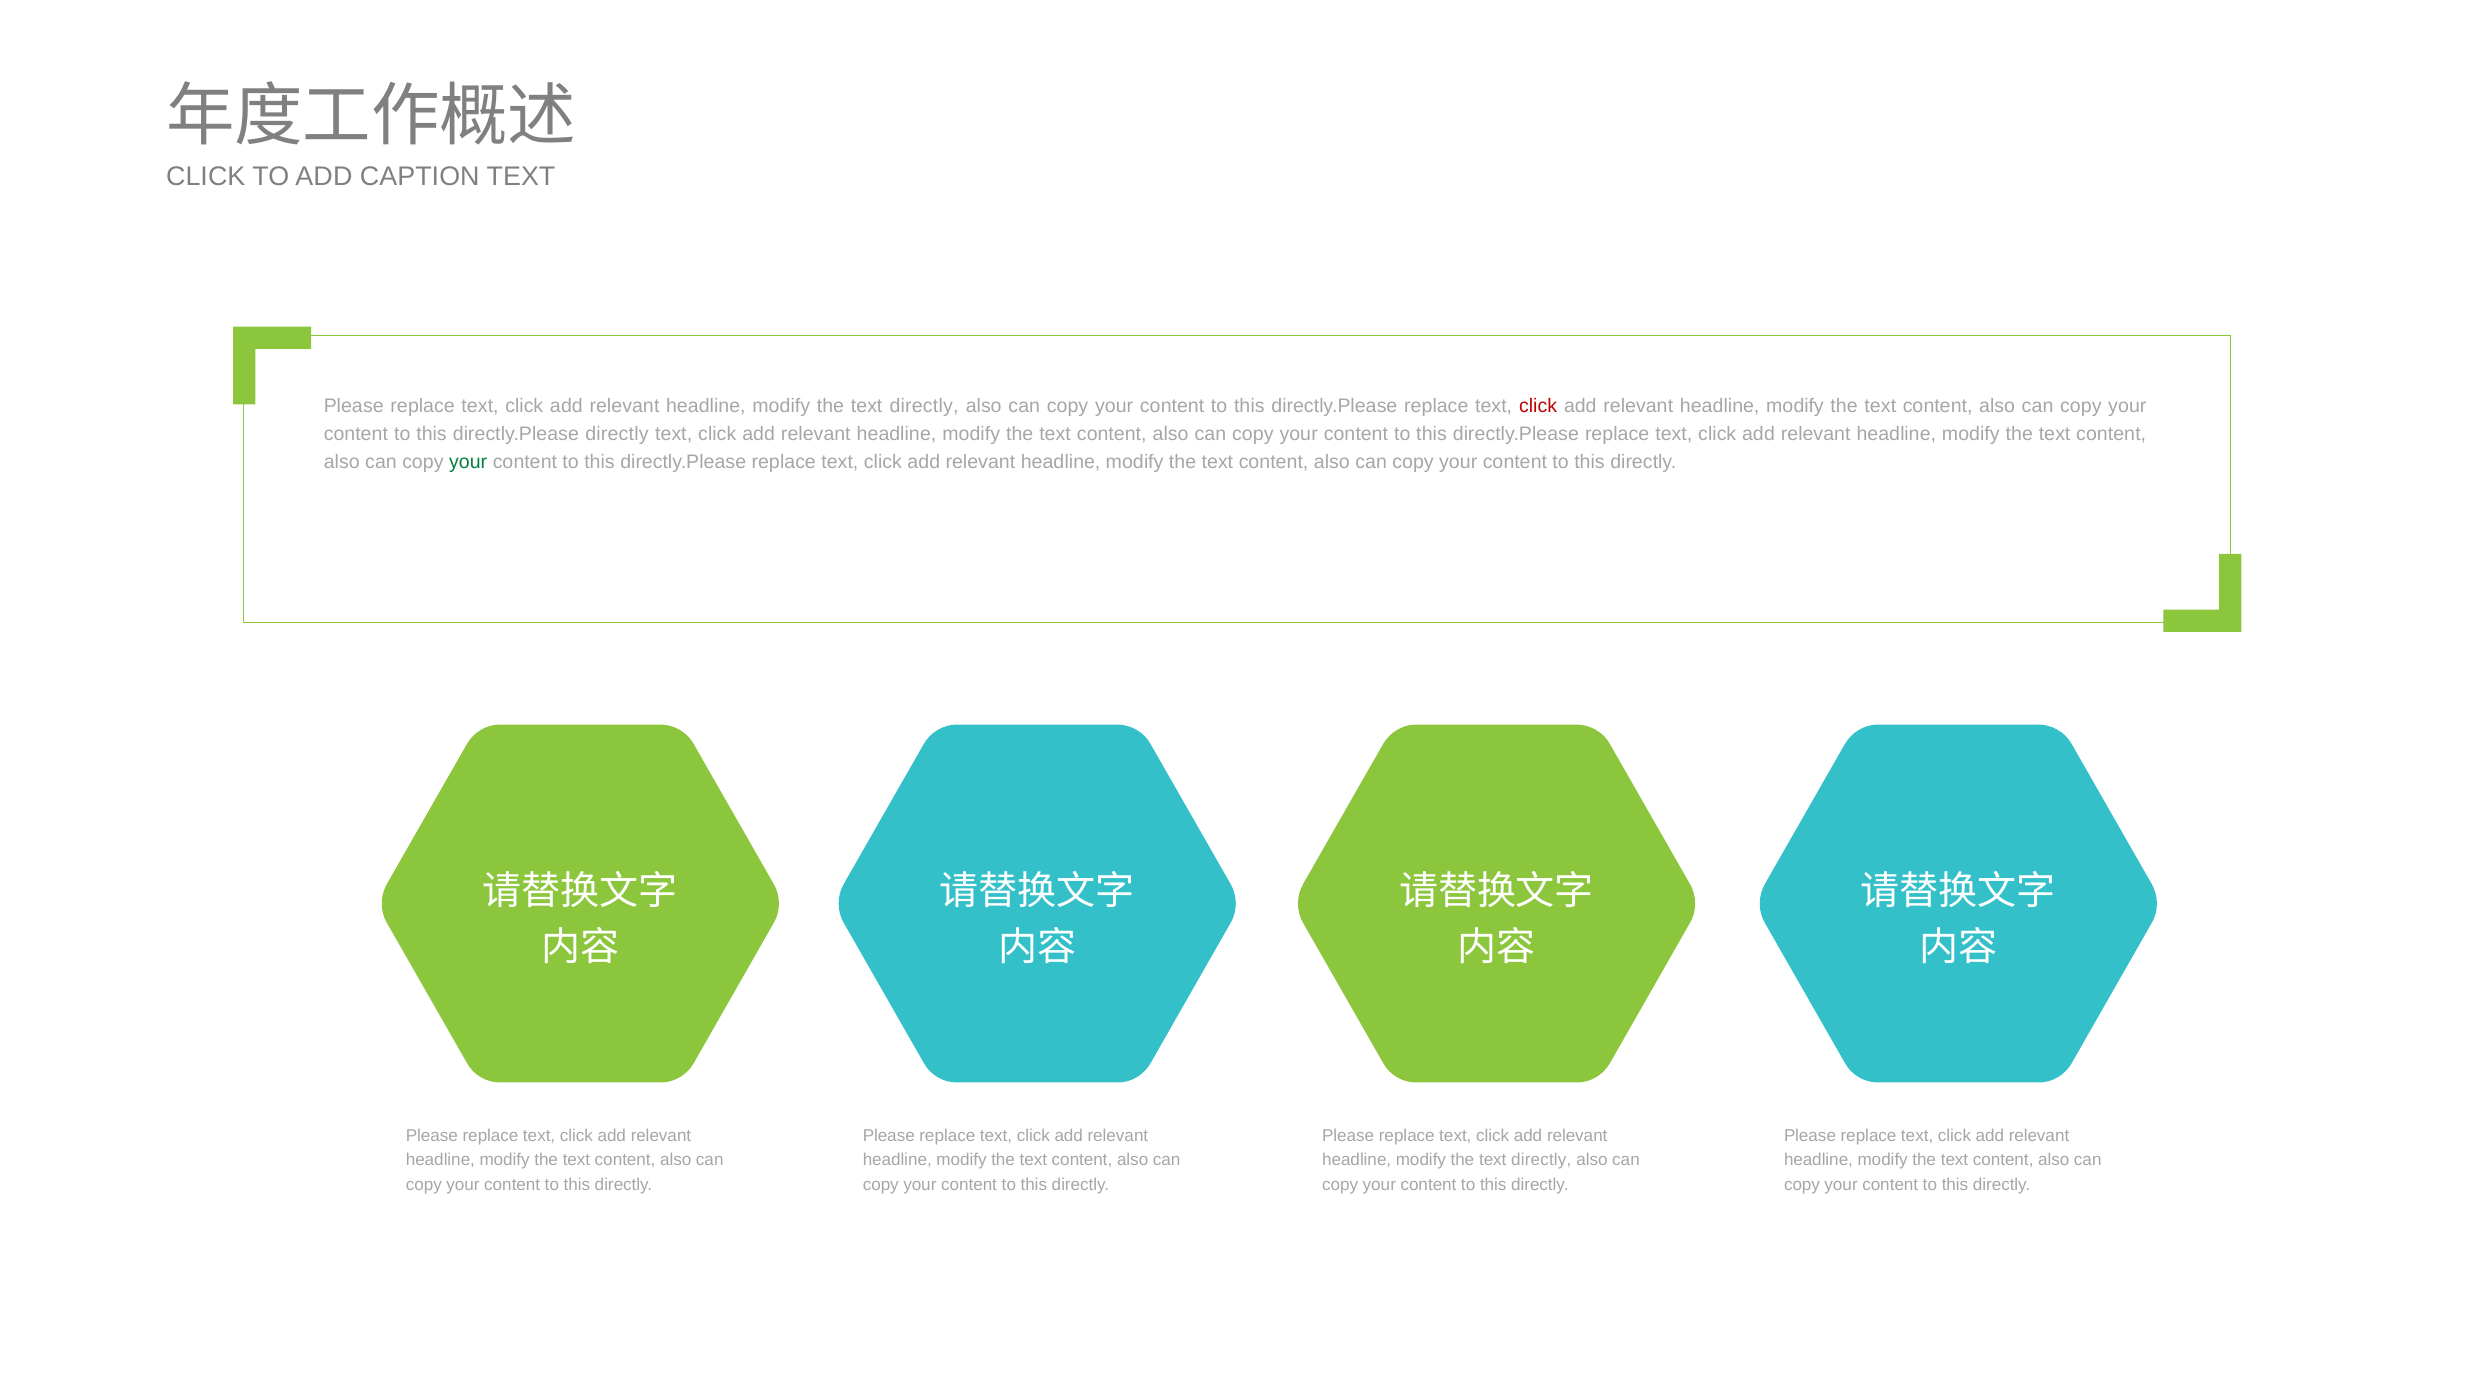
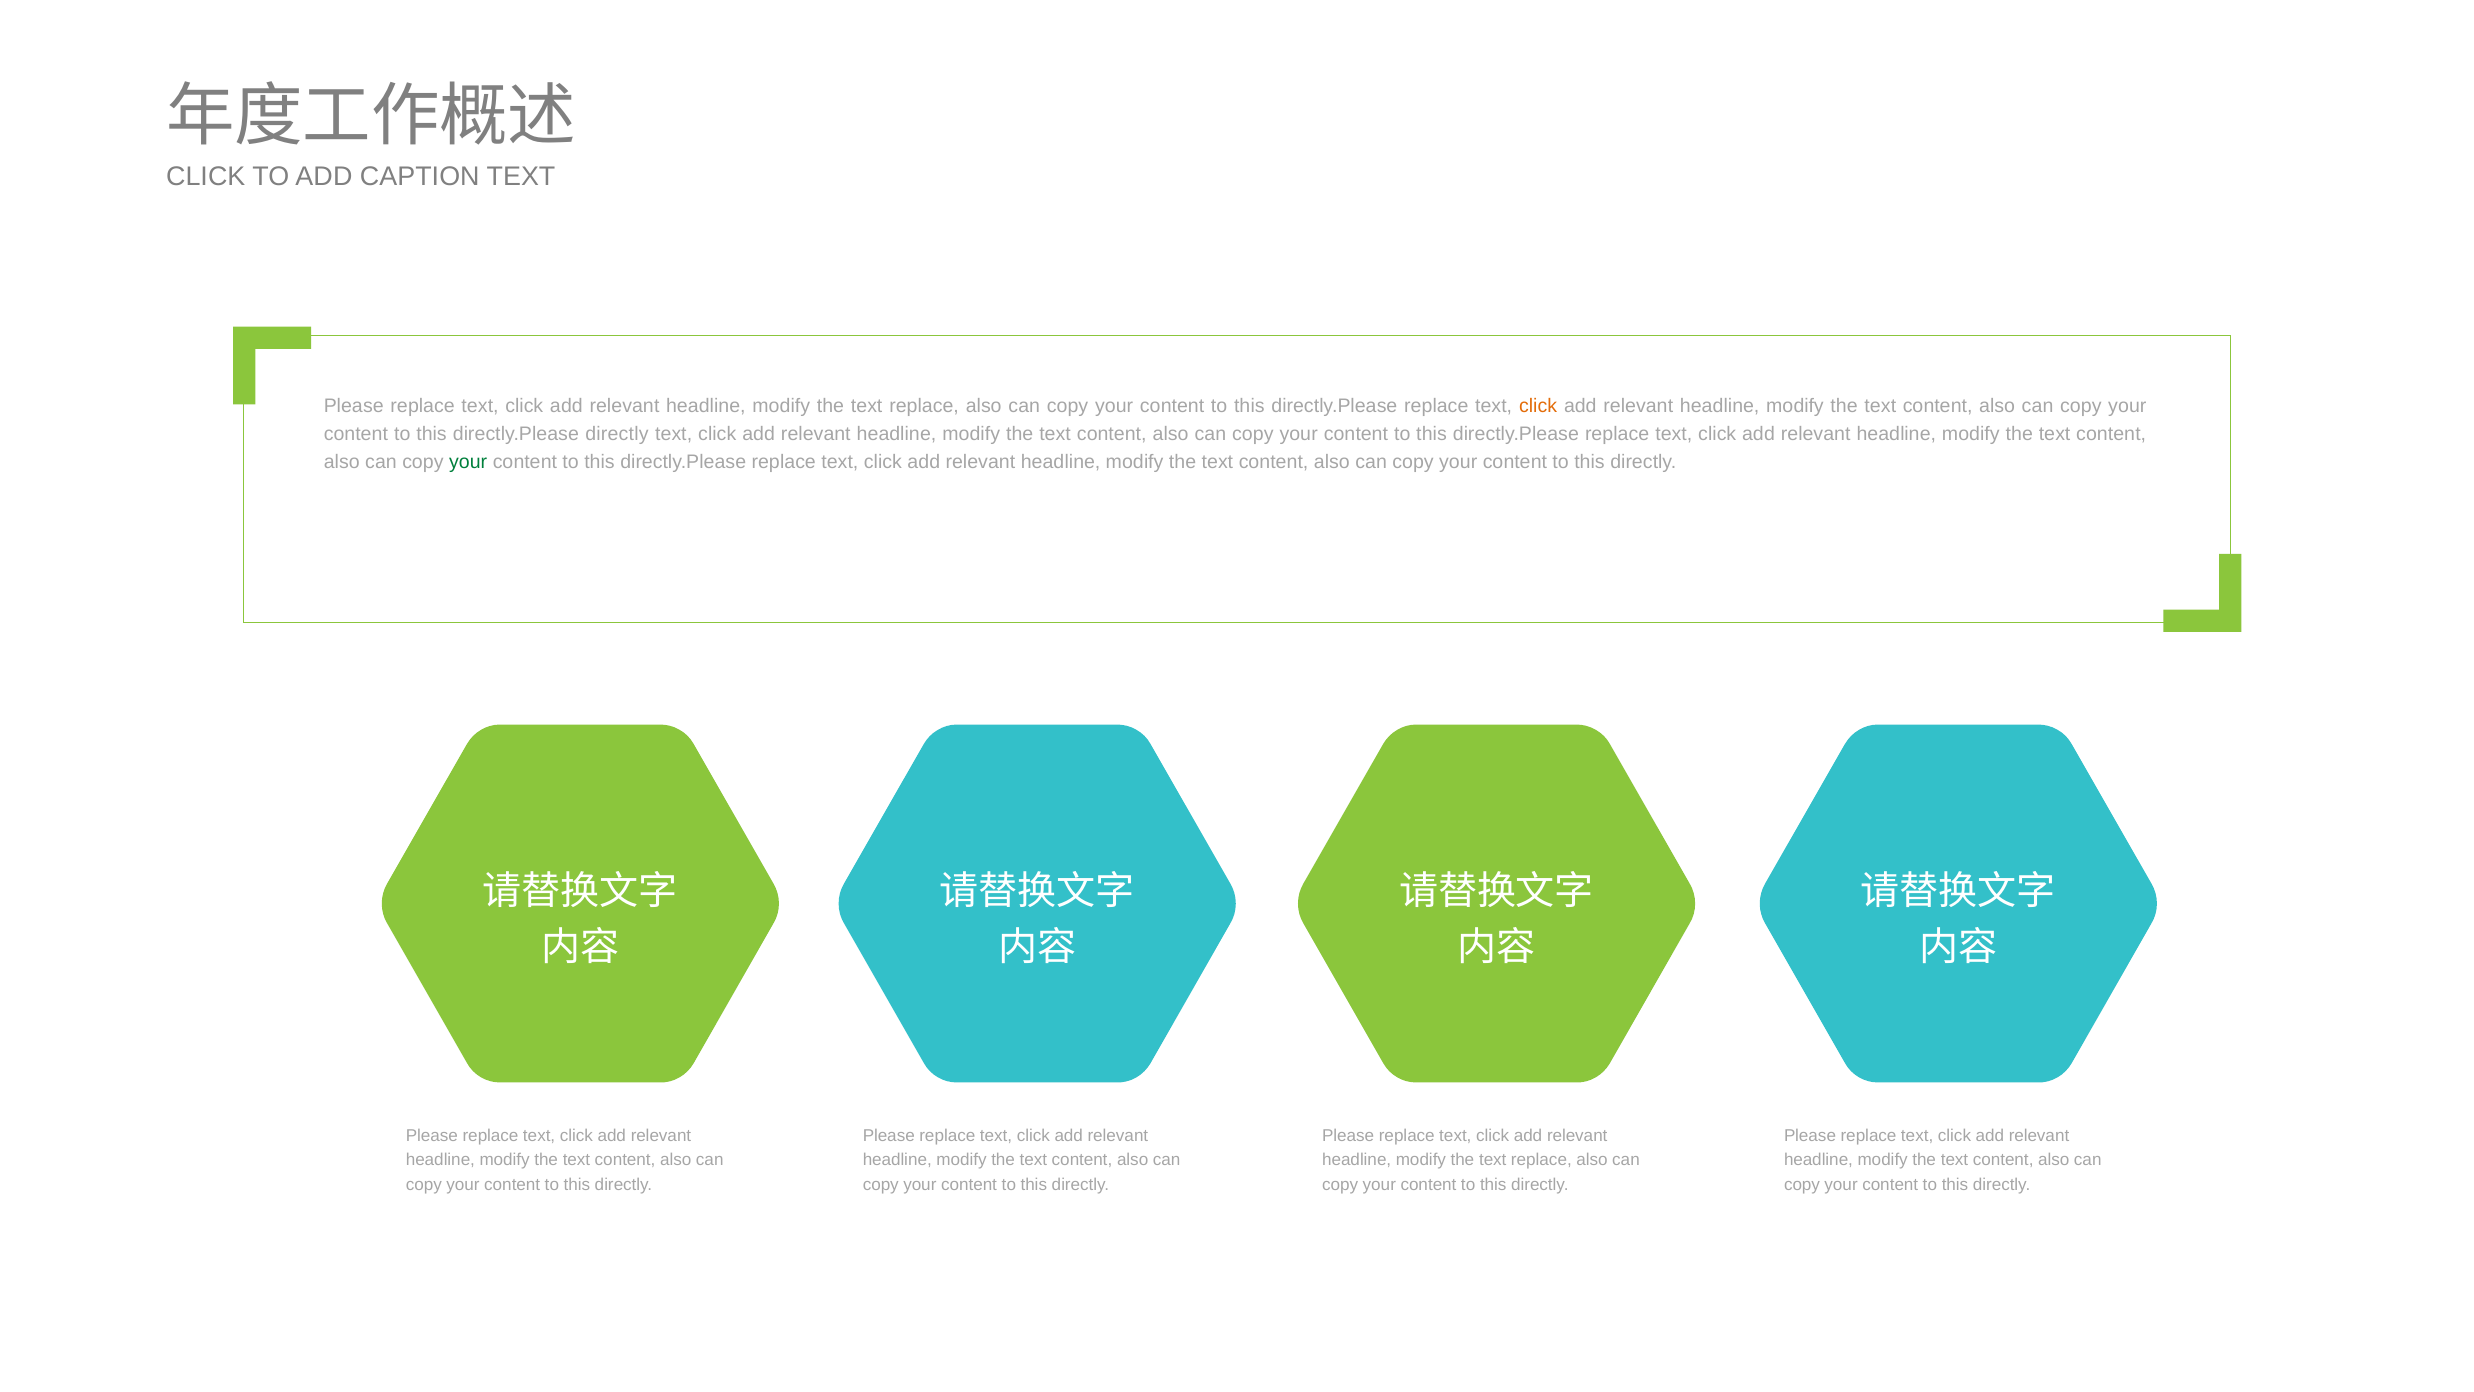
directly at (924, 406): directly -> replace
click at (1538, 406) colour: red -> orange
directly at (1541, 1160): directly -> replace
